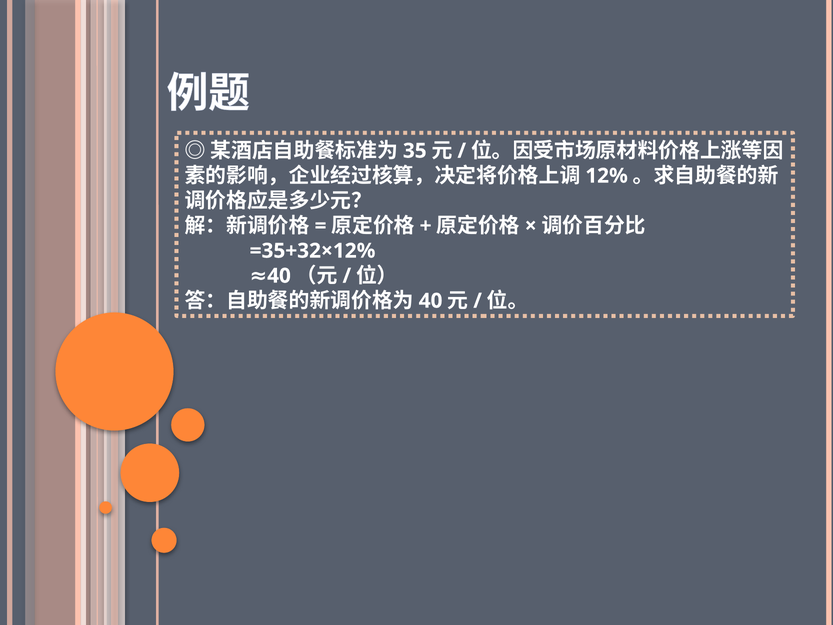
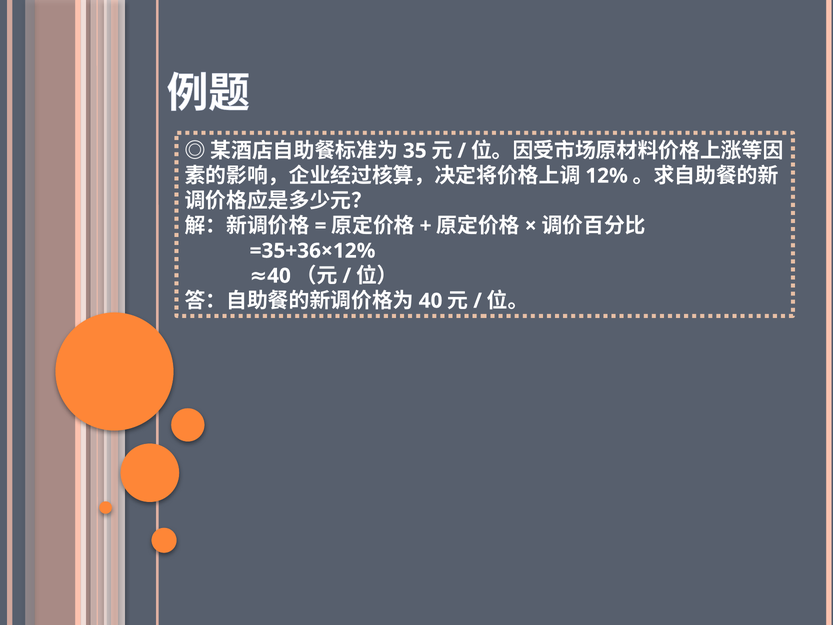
=35+32×12%: =35+32×12% -> =35+36×12%
